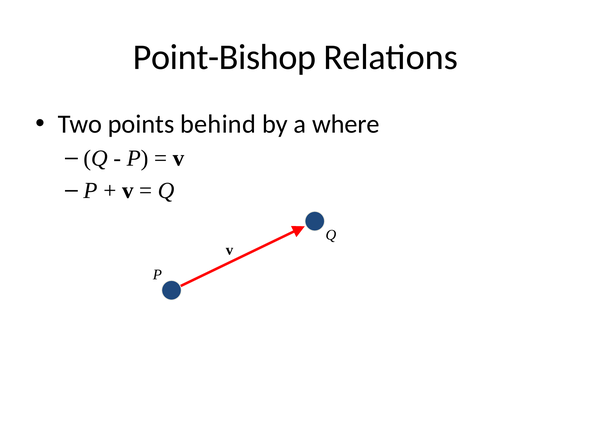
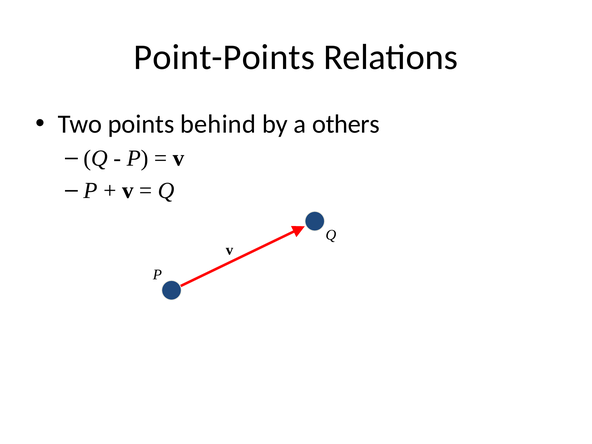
Point-Bishop: Point-Bishop -> Point-Points
where: where -> others
